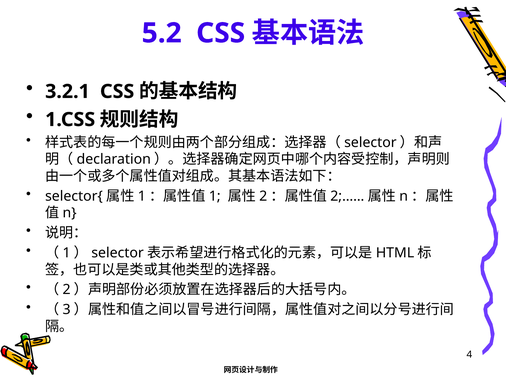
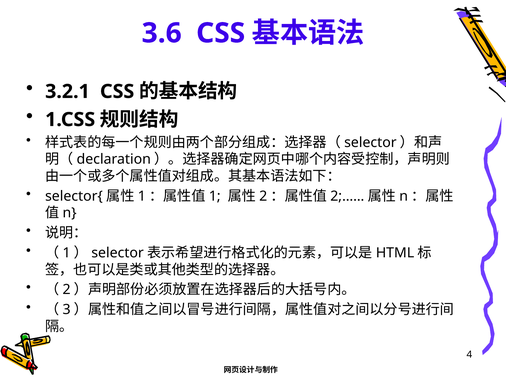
5.2: 5.2 -> 3.6
